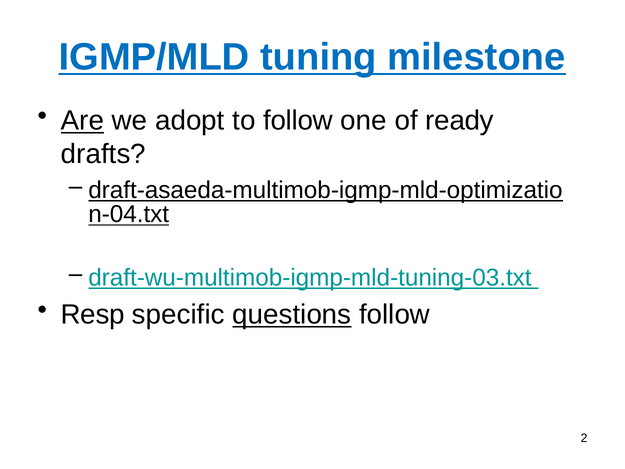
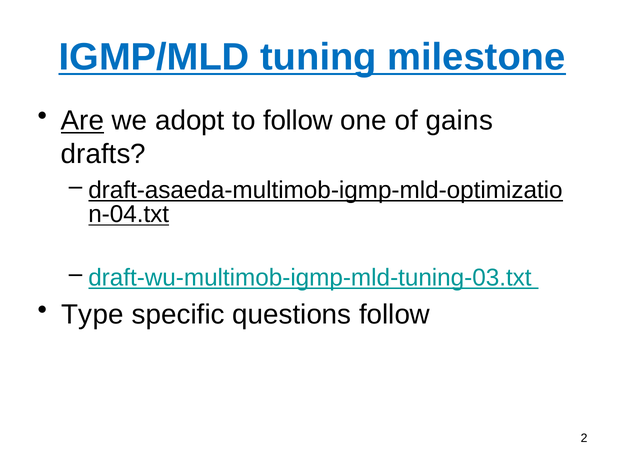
ready: ready -> gains
Resp: Resp -> Type
questions underline: present -> none
